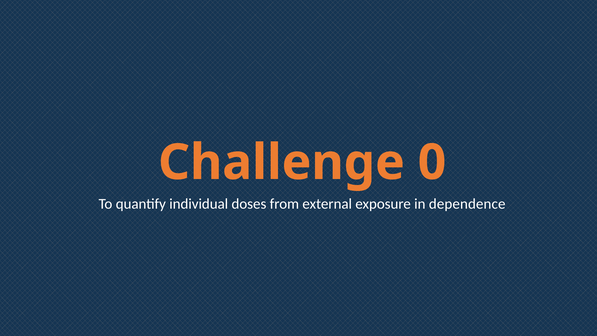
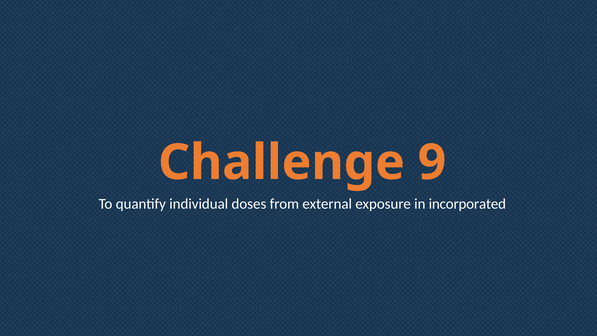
0: 0 -> 9
dependence: dependence -> incorporated
